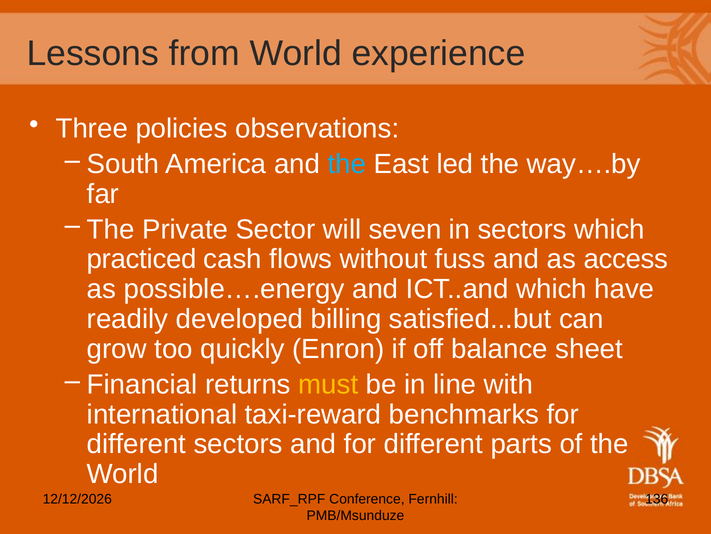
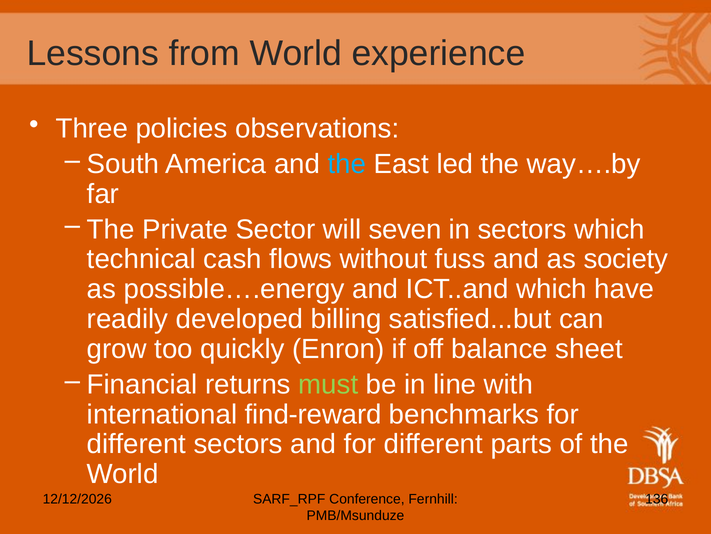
practiced: practiced -> technical
access: access -> society
must colour: yellow -> light green
taxi-reward: taxi-reward -> find-reward
